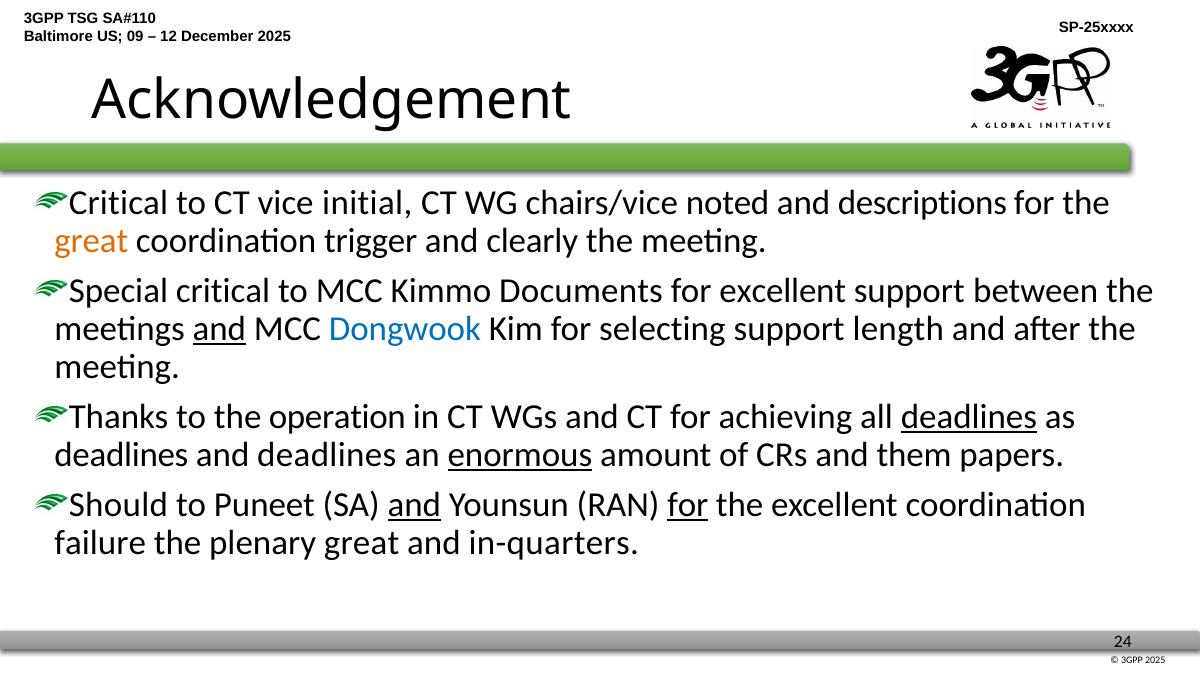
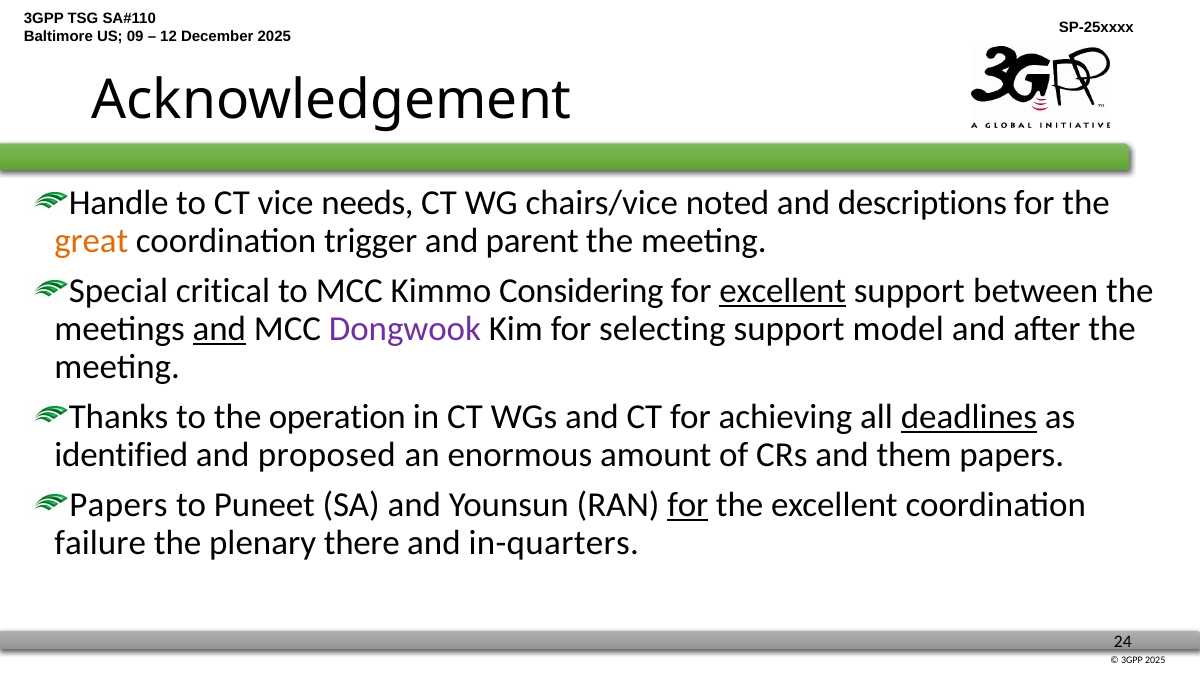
Critical at (118, 203): Critical -> Handle
initial: initial -> needs
clearly: clearly -> parent
Documents: Documents -> Considering
excellent at (783, 291) underline: none -> present
Dongwook colour: blue -> purple
length: length -> model
deadlines at (121, 455): deadlines -> identified
and deadlines: deadlines -> proposed
enormous underline: present -> none
Should at (118, 505): Should -> Papers
and at (414, 505) underline: present -> none
plenary great: great -> there
